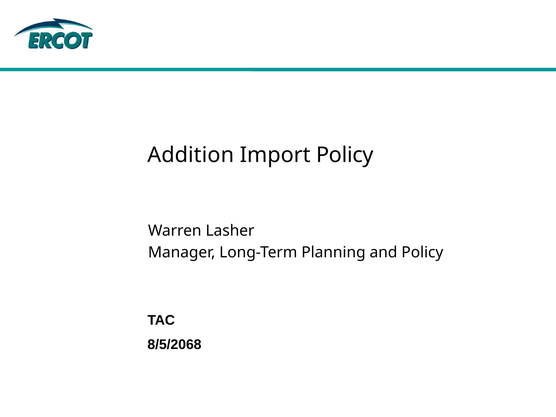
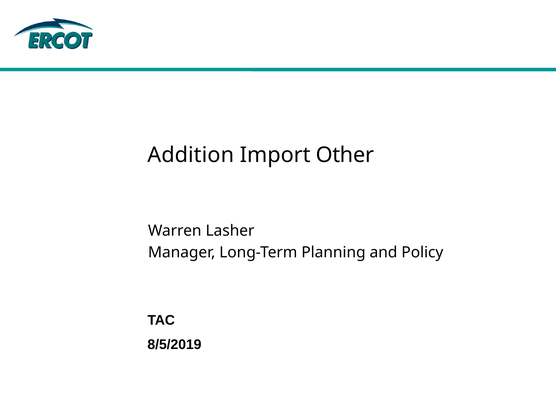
Import Policy: Policy -> Other
8/5/2068: 8/5/2068 -> 8/5/2019
